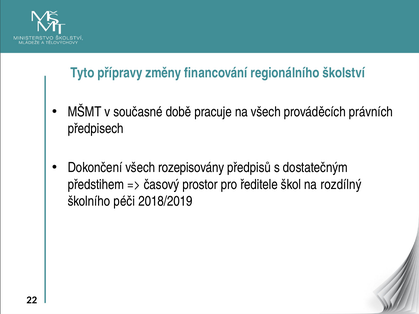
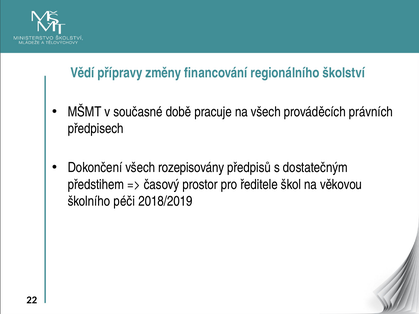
Tyto: Tyto -> Vědí
rozdílný: rozdílný -> věkovou
